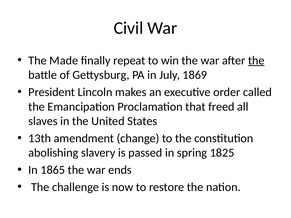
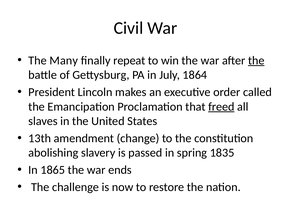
Made: Made -> Many
1869: 1869 -> 1864
freed underline: none -> present
1825: 1825 -> 1835
